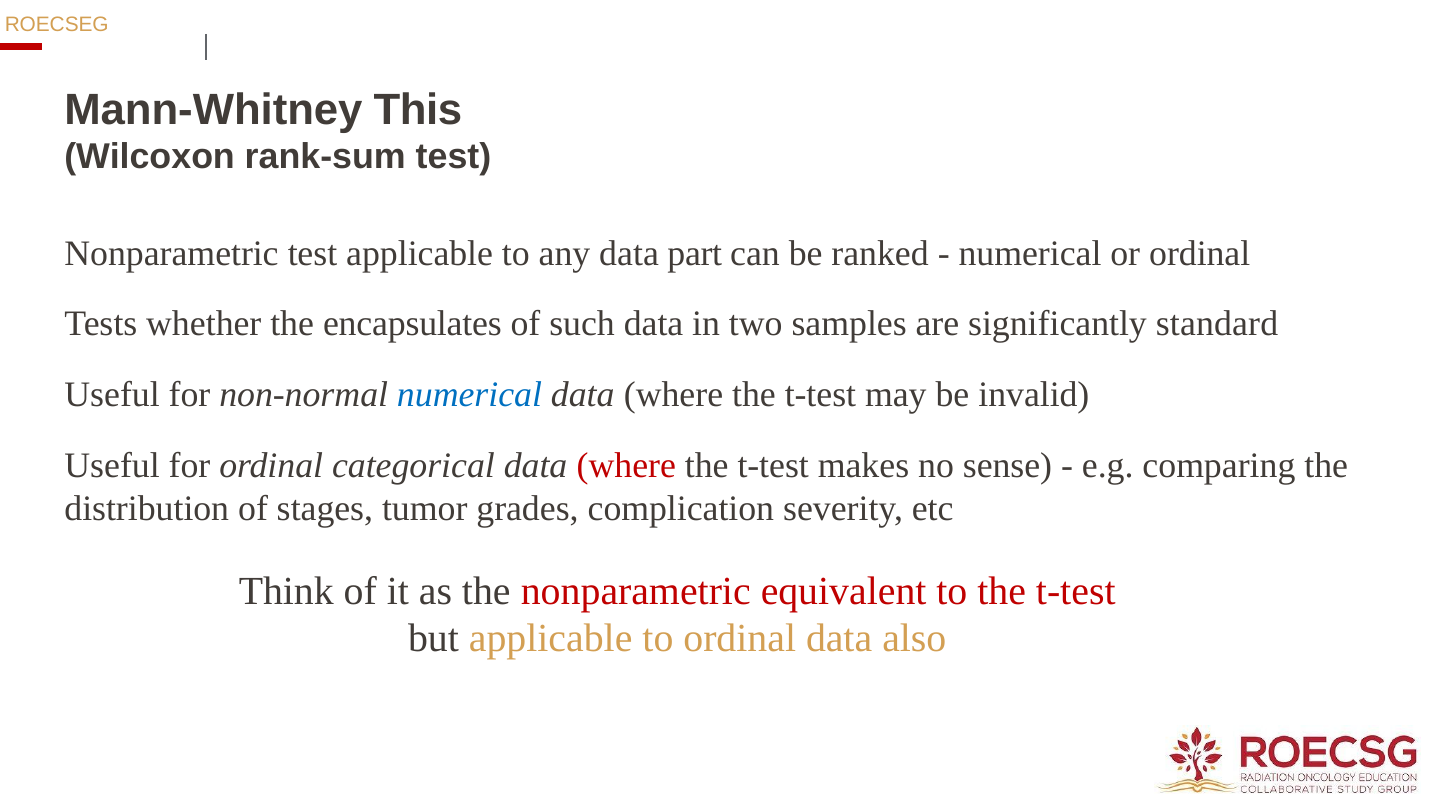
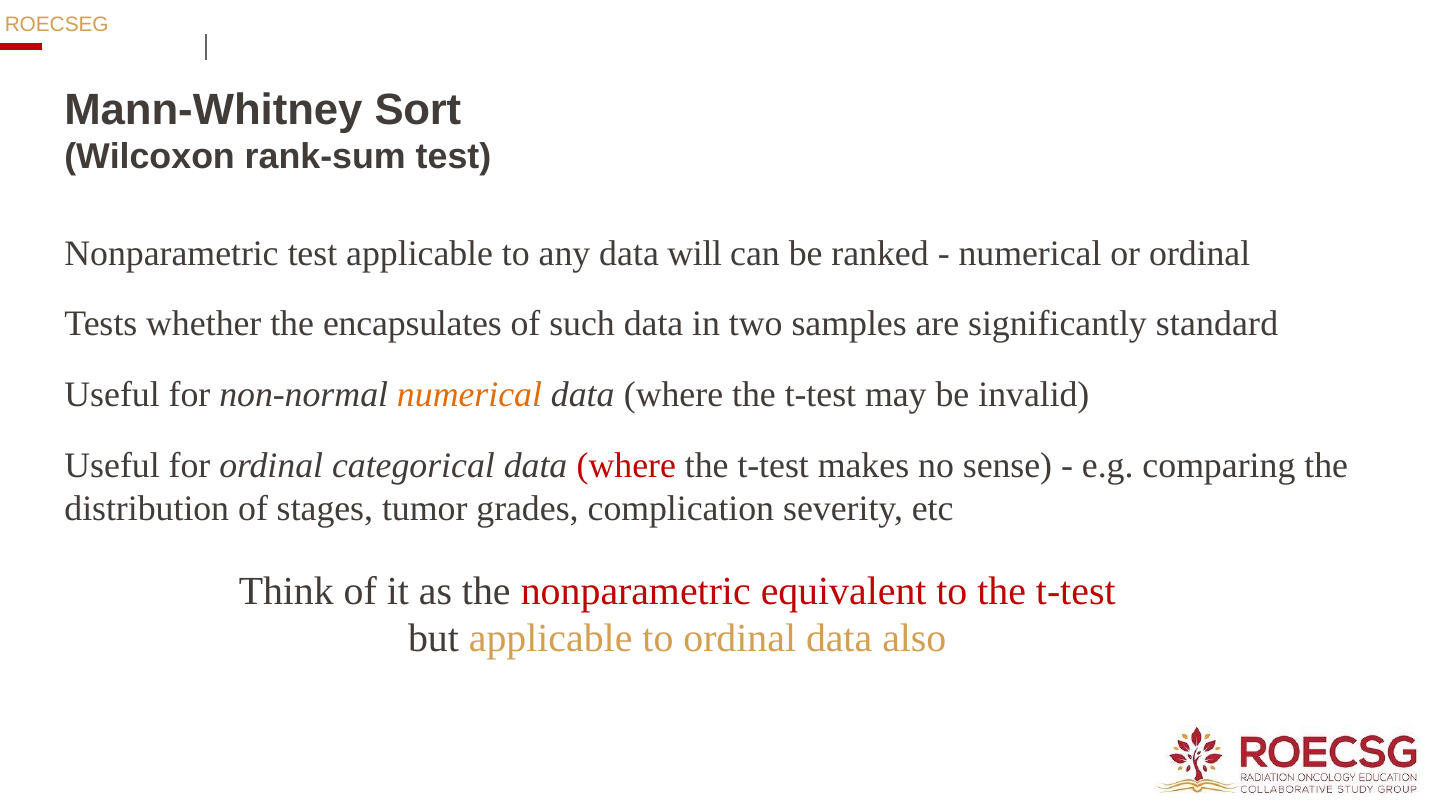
This: This -> Sort
part: part -> will
numerical at (469, 395) colour: blue -> orange
